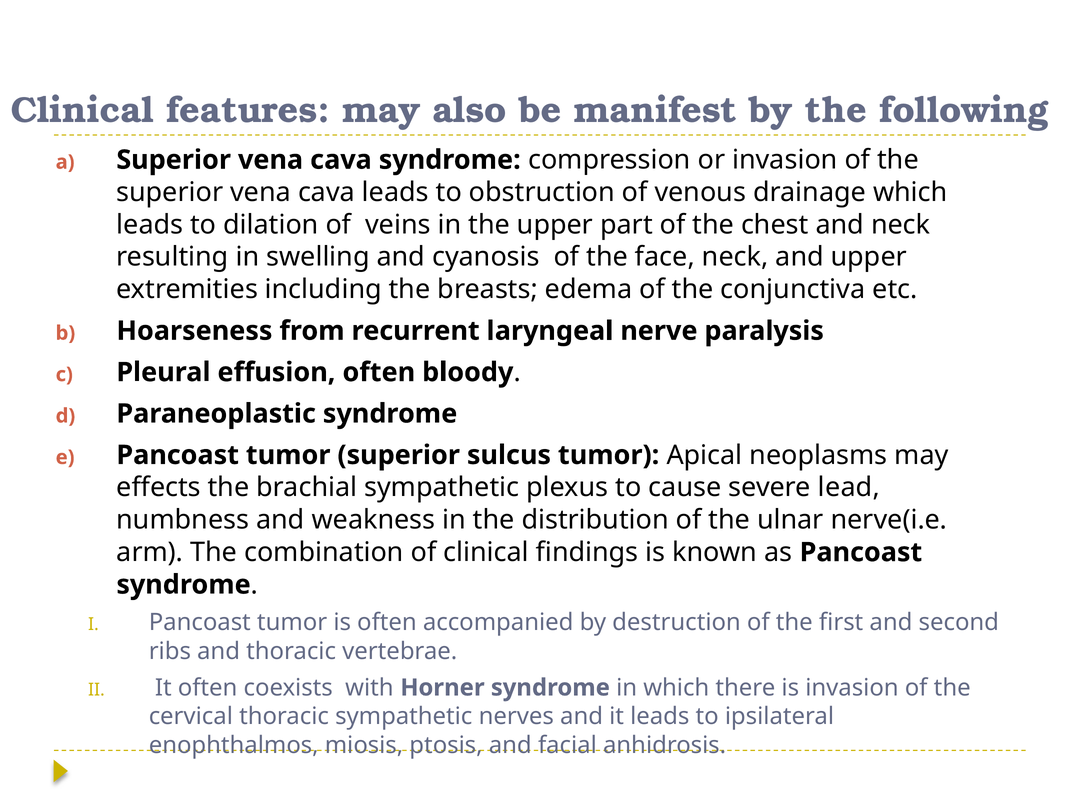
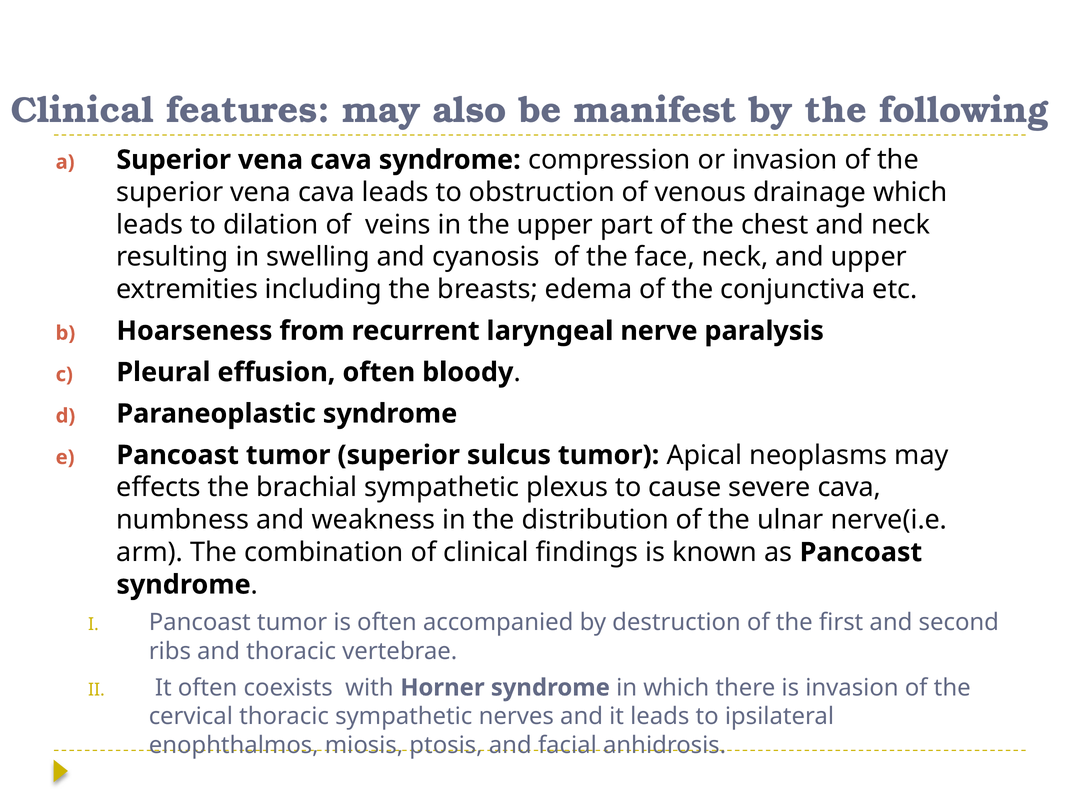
severe lead: lead -> cava
